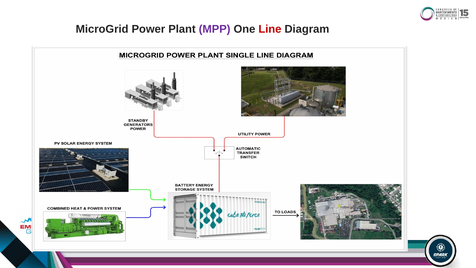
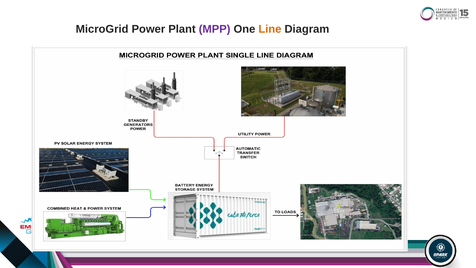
Line colour: red -> orange
